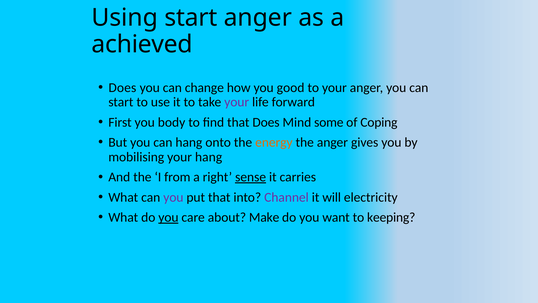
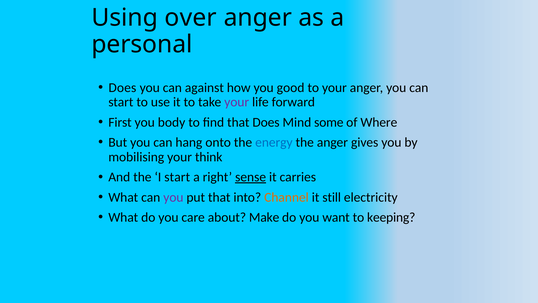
Using start: start -> over
achieved: achieved -> personal
change: change -> against
Coping: Coping -> Where
energy colour: orange -> blue
your hang: hang -> think
I from: from -> start
Channel colour: purple -> orange
will: will -> still
you at (168, 217) underline: present -> none
